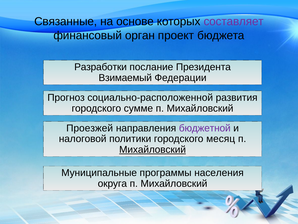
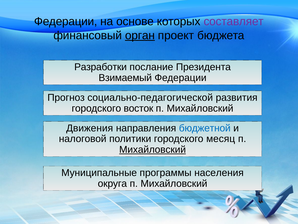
Связанные at (66, 21): Связанные -> Федерации
орган underline: none -> present
социально-расположенной: социально-расположенной -> социально-педагогической
сумме: сумме -> восток
Проезжей: Проезжей -> Движения
бюджетной colour: purple -> blue
